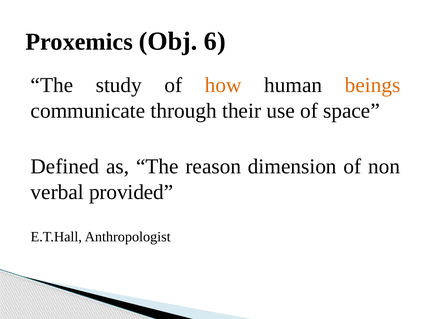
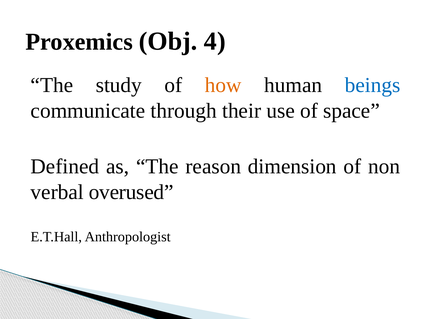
6: 6 -> 4
beings colour: orange -> blue
provided: provided -> overused
